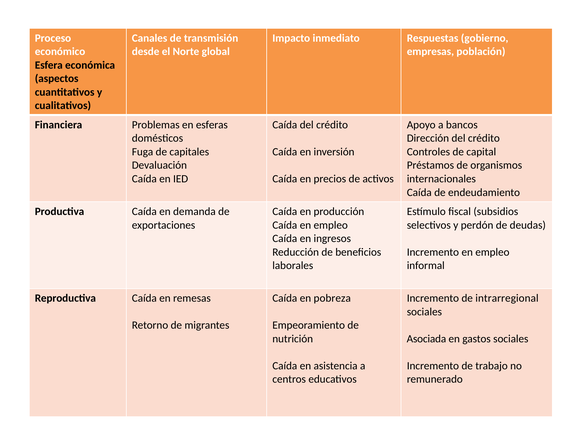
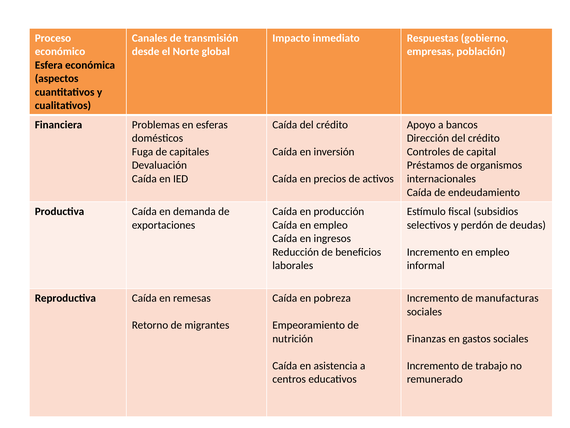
intrarregional: intrarregional -> manufacturas
Asociada: Asociada -> Finanzas
